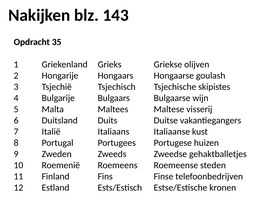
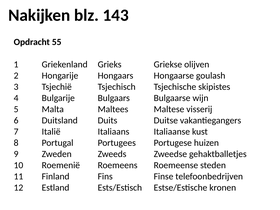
35: 35 -> 55
